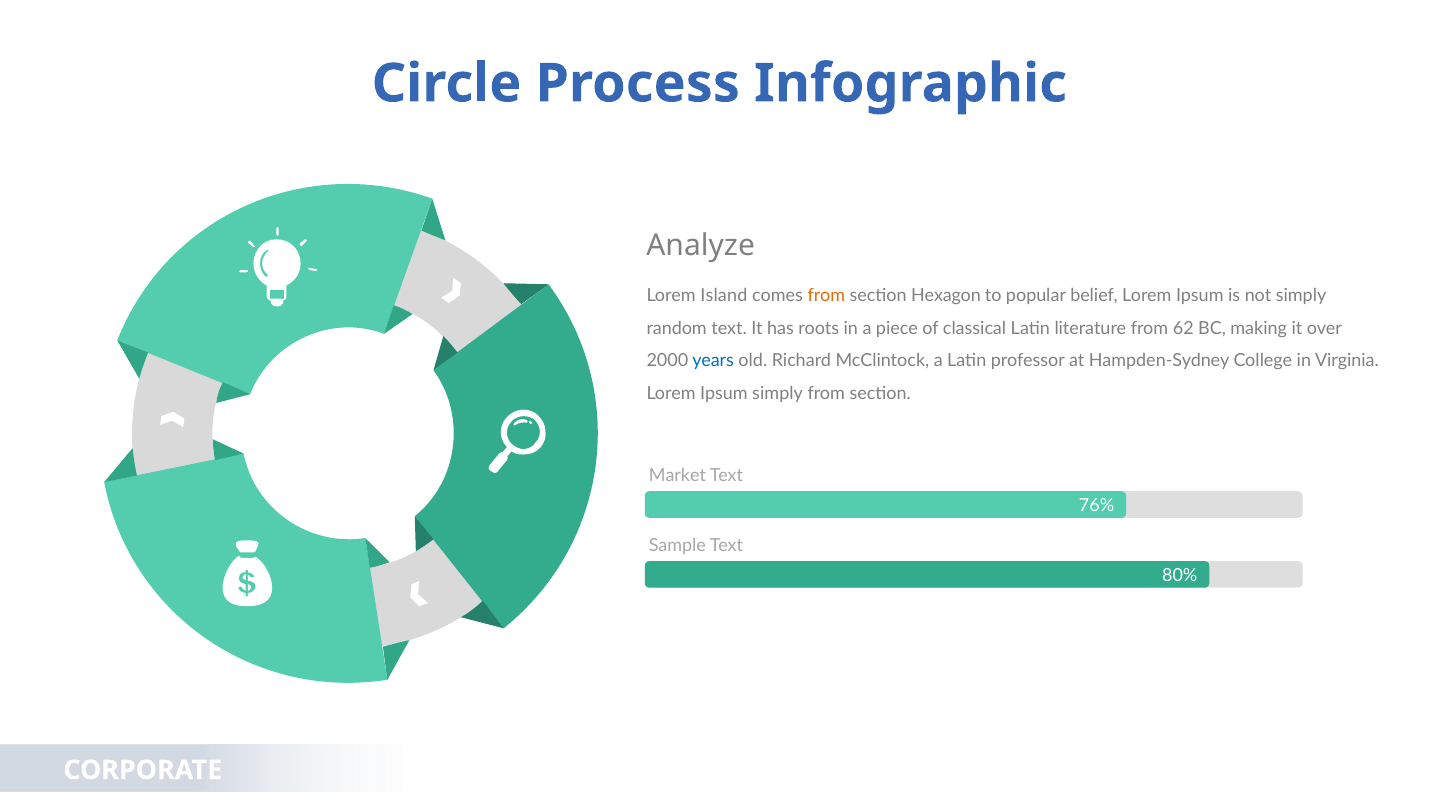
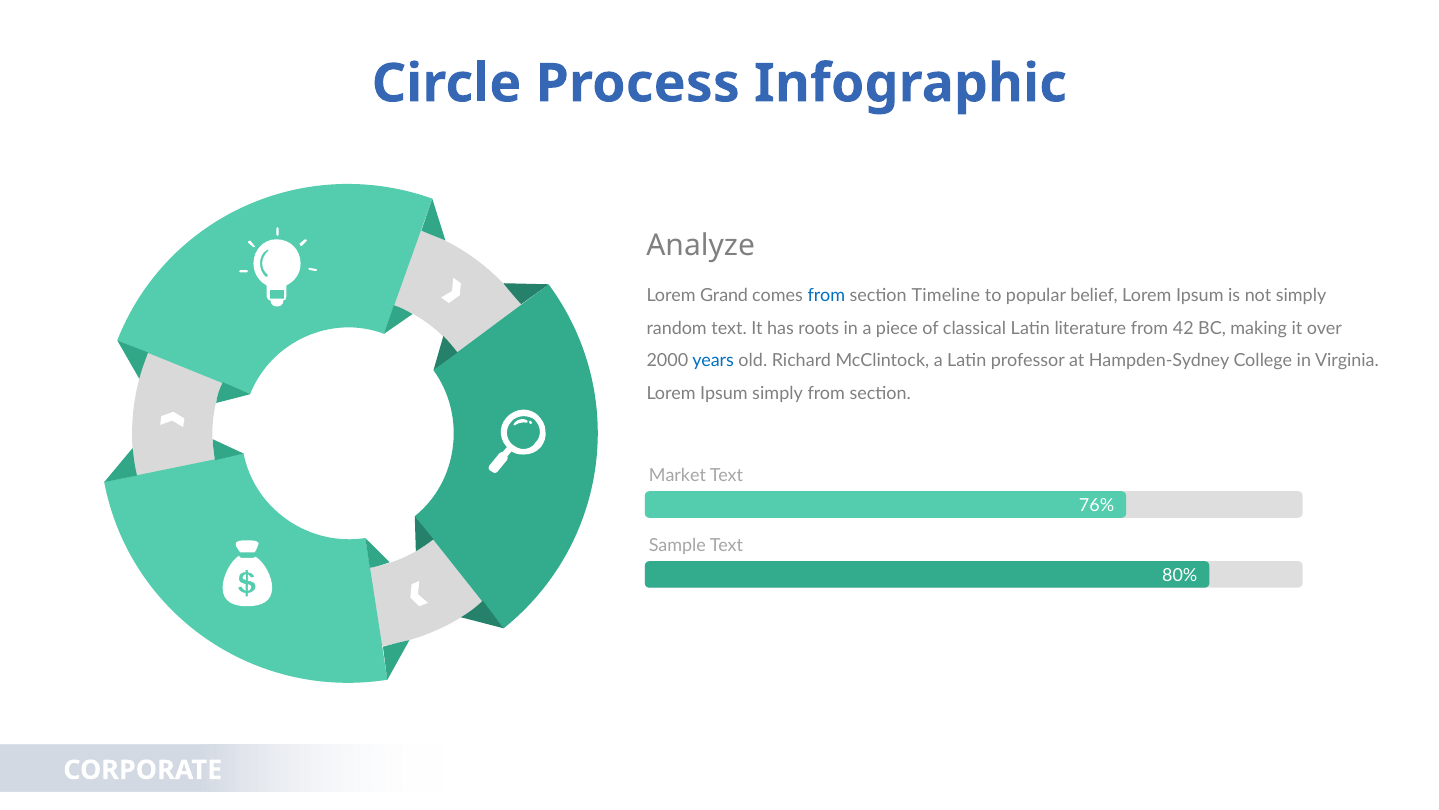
Island: Island -> Grand
from at (826, 296) colour: orange -> blue
Hexagon: Hexagon -> Timeline
62: 62 -> 42
